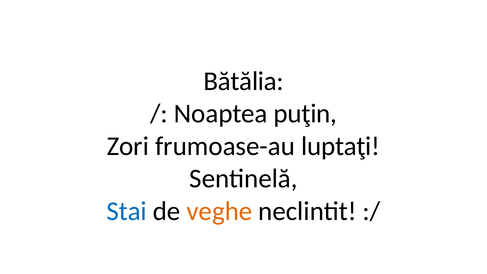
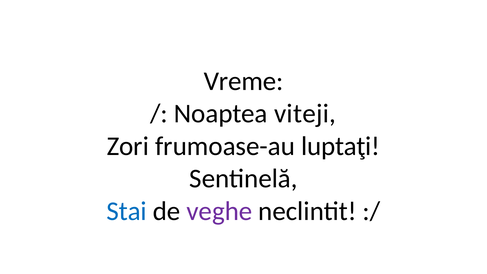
Bătălia: Bătălia -> Vreme
puţin: puţin -> viteji
veghe colour: orange -> purple
